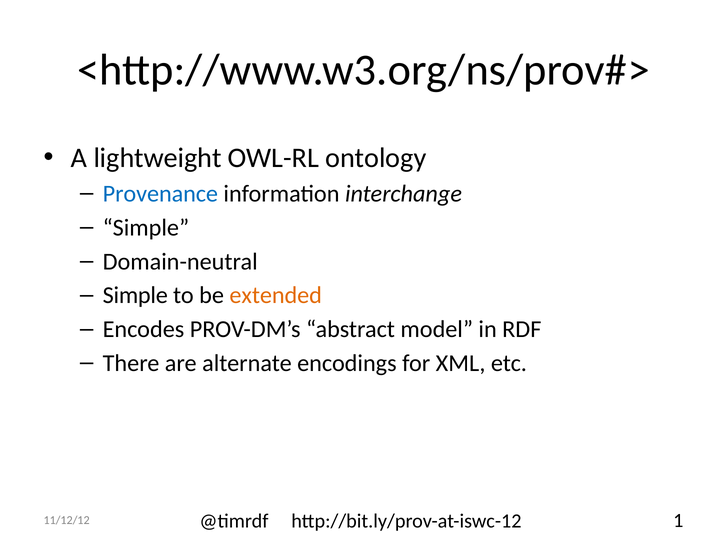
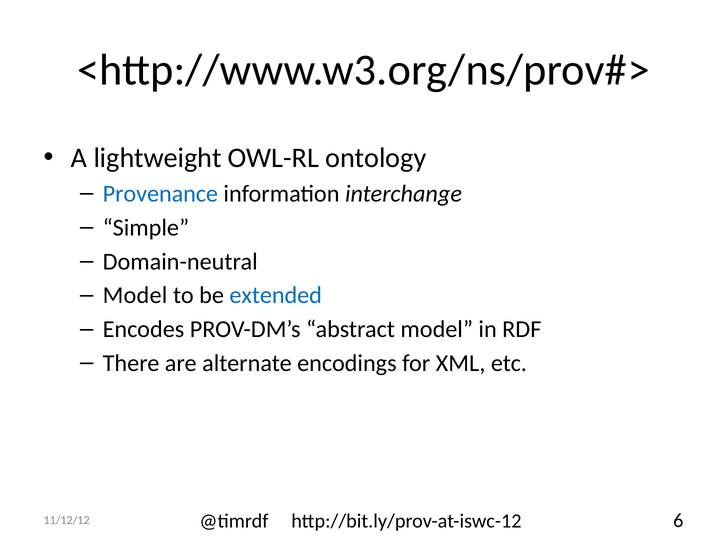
Simple at (135, 296): Simple -> Model
extended colour: orange -> blue
1: 1 -> 6
